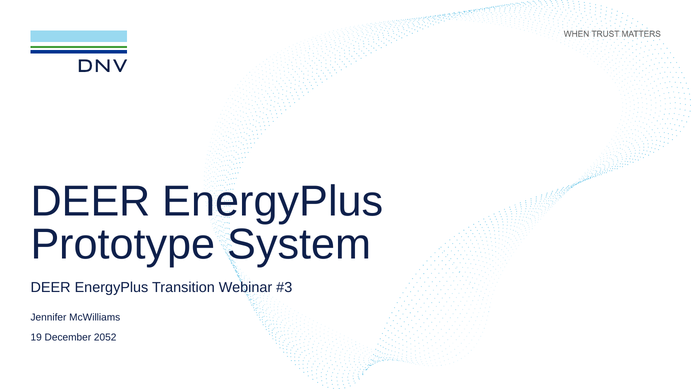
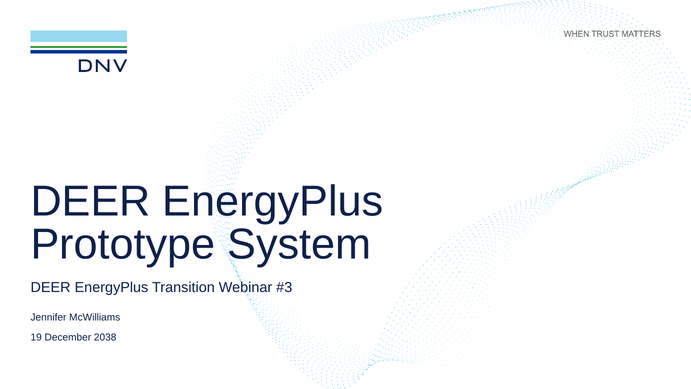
2052: 2052 -> 2038
